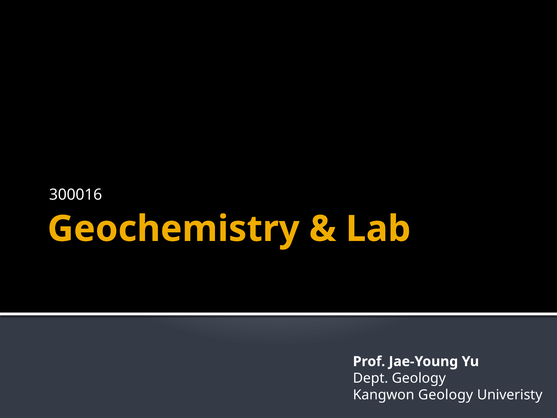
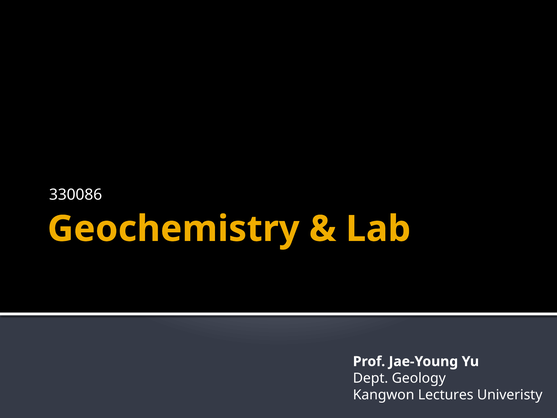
300016: 300016 -> 330086
Kangwon Geology: Geology -> Lectures
